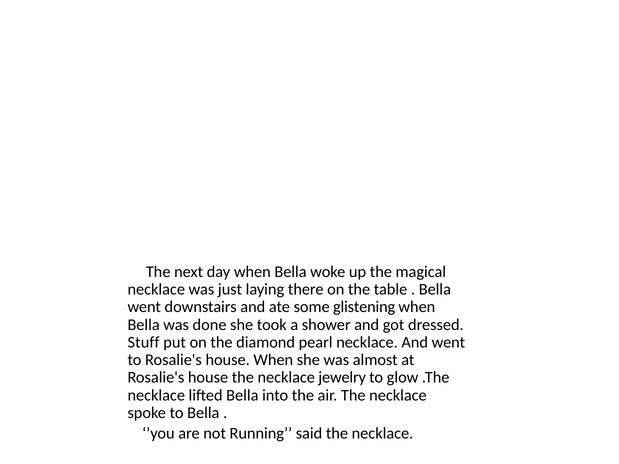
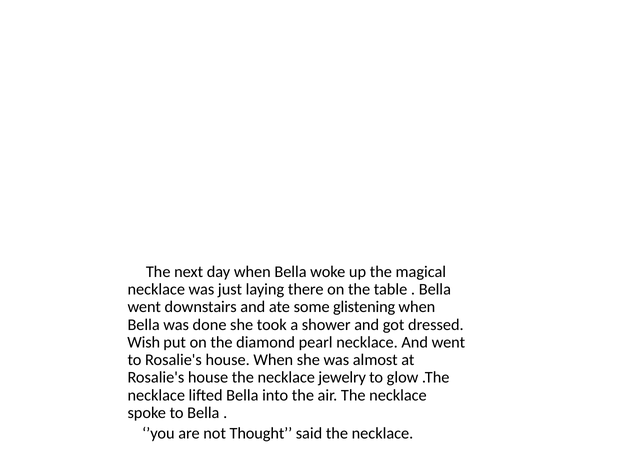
Stuff: Stuff -> Wish
Running: Running -> Thought
